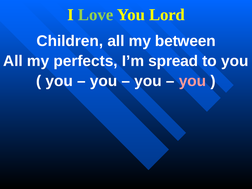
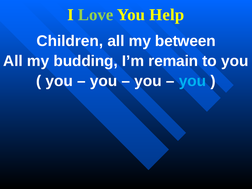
Lord: Lord -> Help
perfects: perfects -> budding
spread: spread -> remain
you at (192, 81) colour: pink -> light blue
